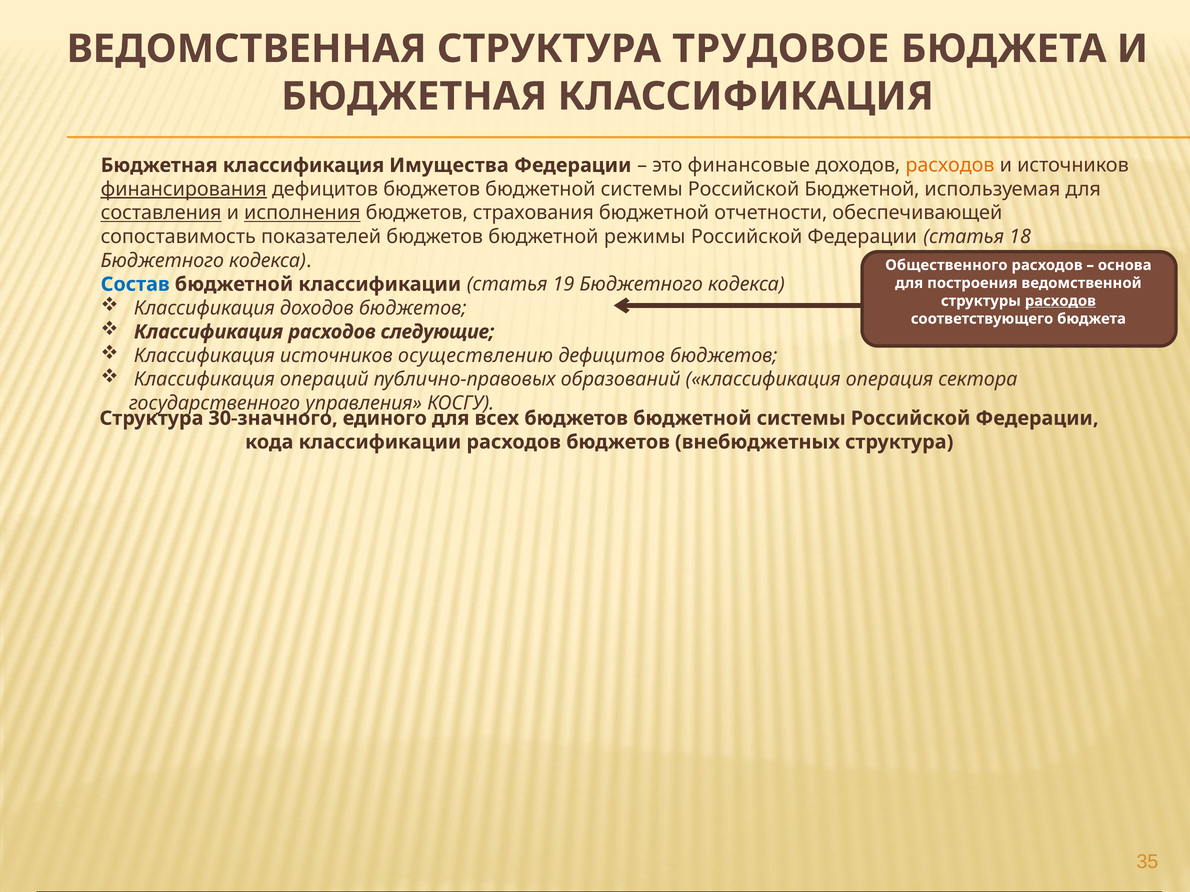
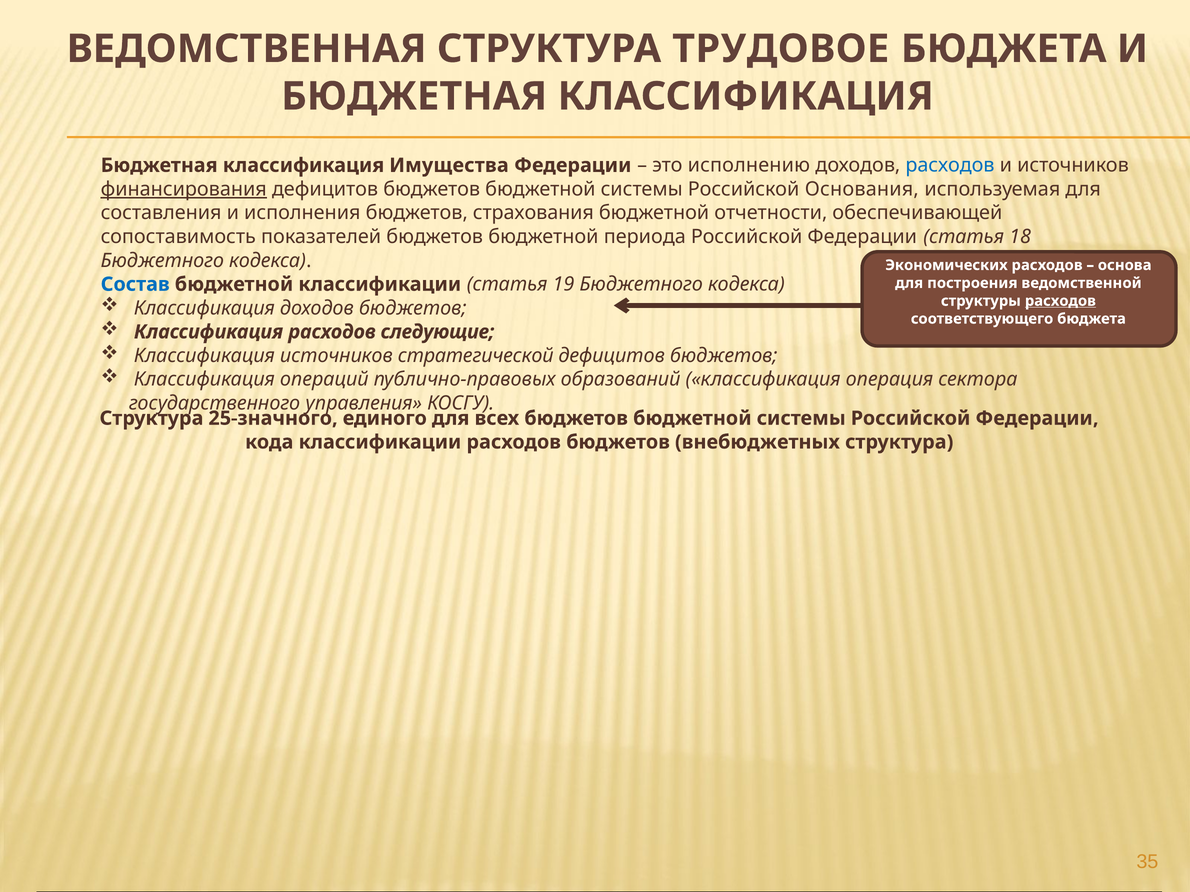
финансовые: финансовые -> исполнению
расходов at (950, 165) colour: orange -> blue
Российской Бюджетной: Бюджетной -> Основания
составления underline: present -> none
исполнения underline: present -> none
режимы: режимы -> периода
Общественного: Общественного -> Экономических
осуществлению: осуществлению -> стратегической
30-значного: 30-значного -> 25-значного
